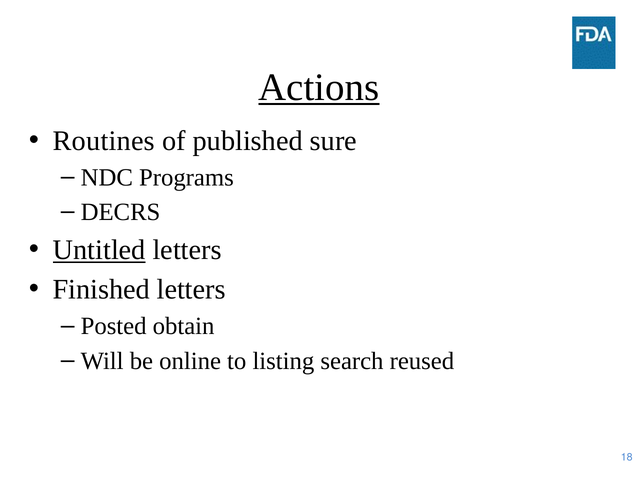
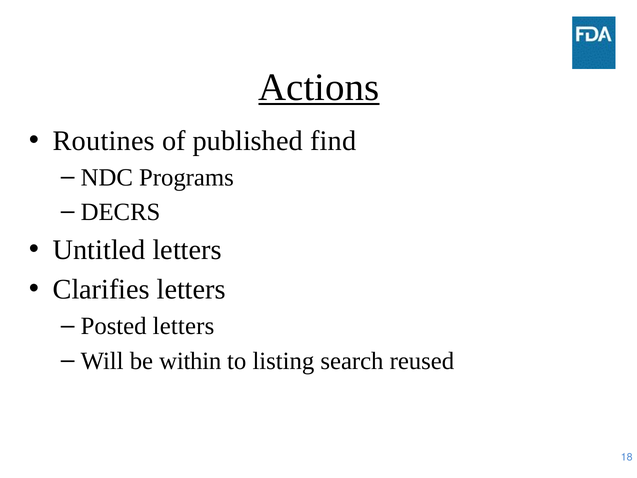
sure: sure -> find
Untitled underline: present -> none
Finished: Finished -> Clarifies
Posted obtain: obtain -> letters
online: online -> within
